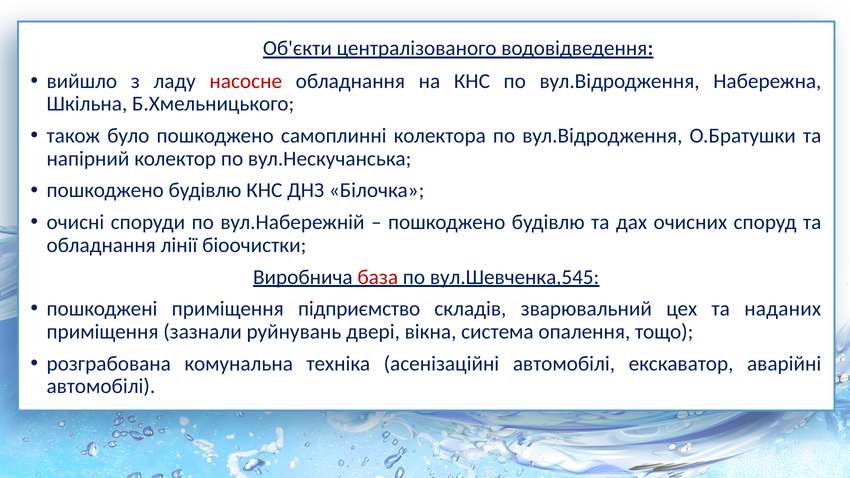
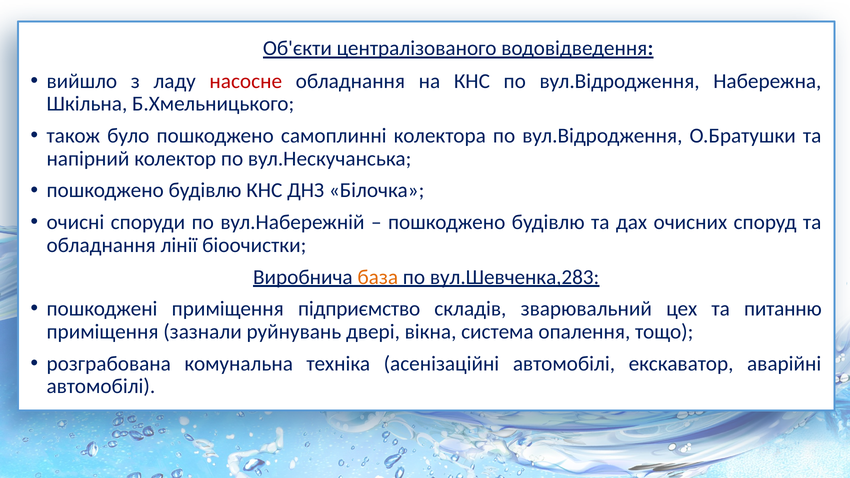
база colour: red -> orange
вул.Шевченка,545: вул.Шевченка,545 -> вул.Шевченка,283
наданих: наданих -> питанню
